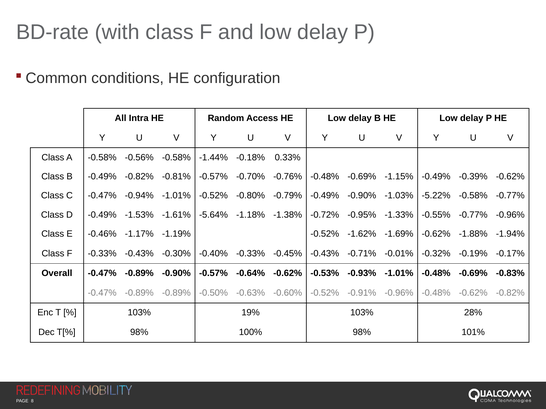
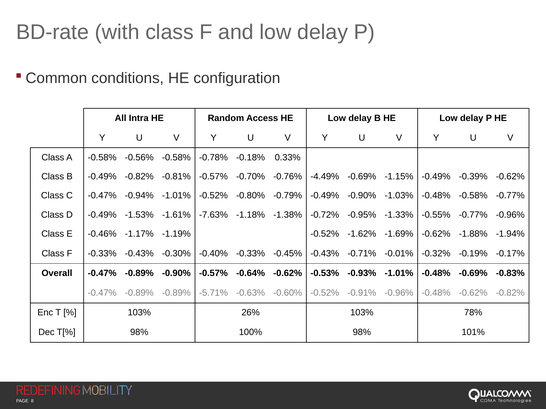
-1.44%: -1.44% -> -0.78%
-0.76% -0.48%: -0.48% -> -4.49%
-1.03% -5.22%: -5.22% -> -0.48%
-5.64%: -5.64% -> -7.63%
-0.50%: -0.50% -> -5.71%
19%: 19% -> 26%
28%: 28% -> 78%
